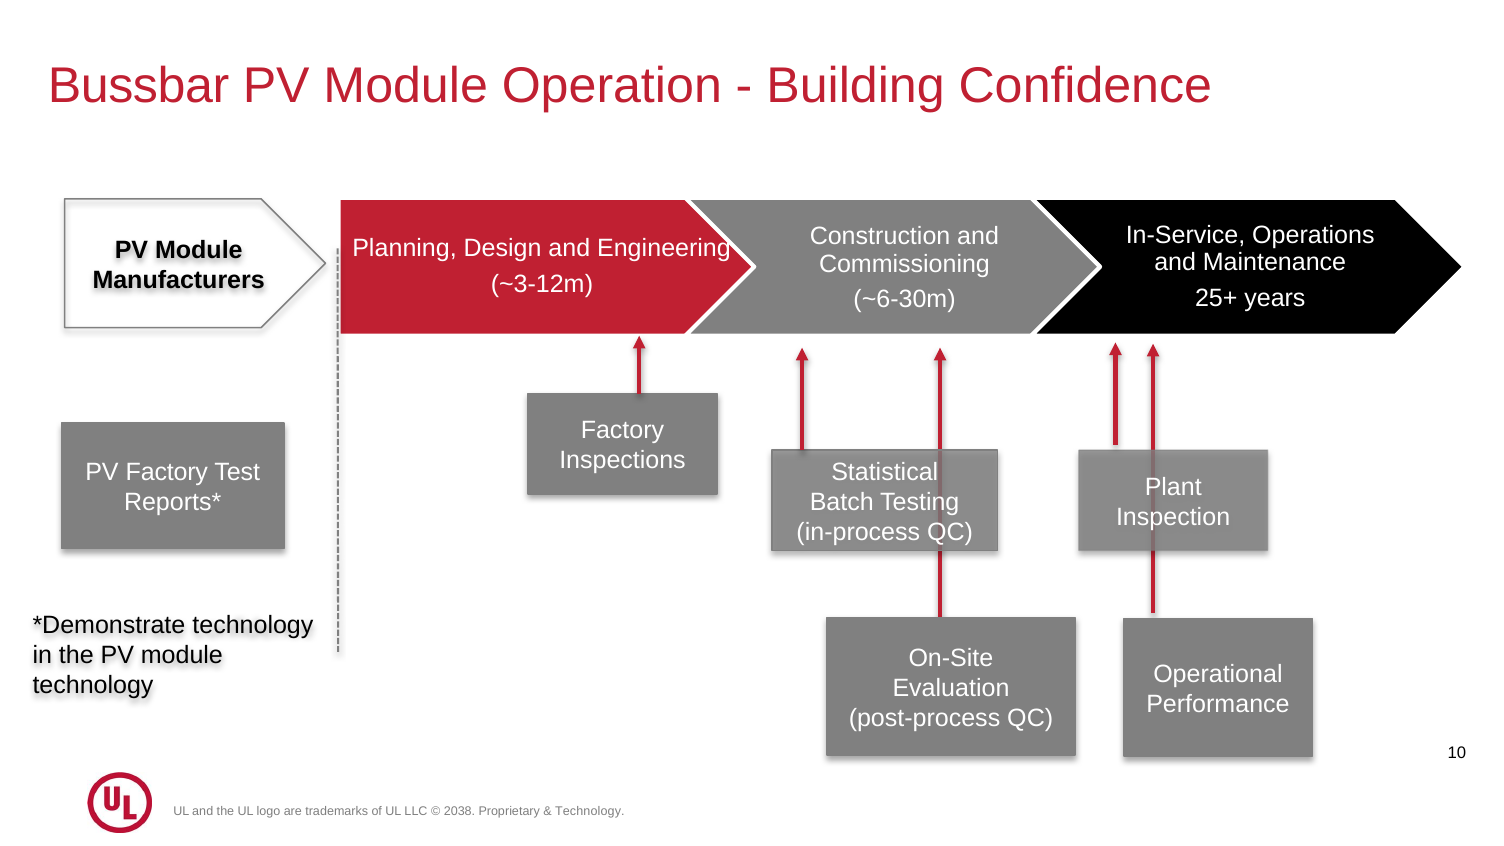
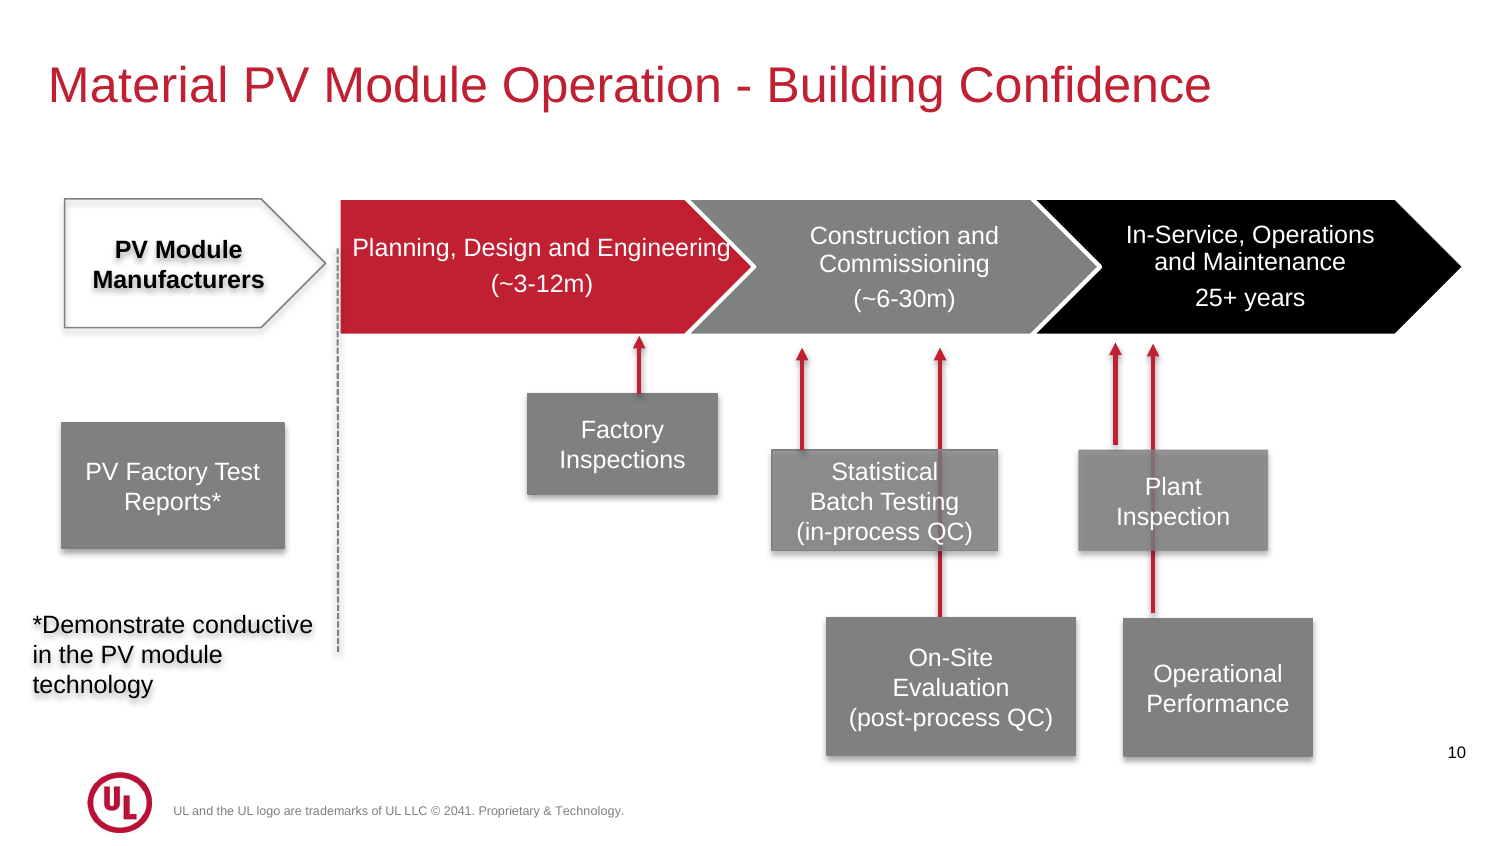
Bussbar: Bussbar -> Material
technology at (253, 625): technology -> conductive
2038: 2038 -> 2041
